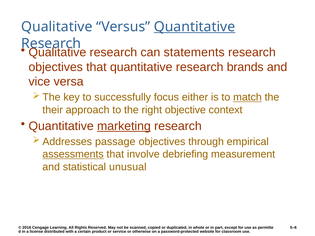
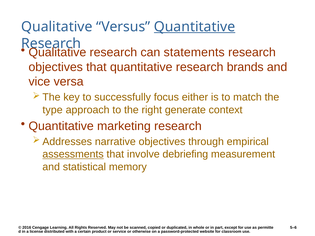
match underline: present -> none
their: their -> type
objective: objective -> generate
marketing underline: present -> none
passage: passage -> narrative
unusual: unusual -> memory
